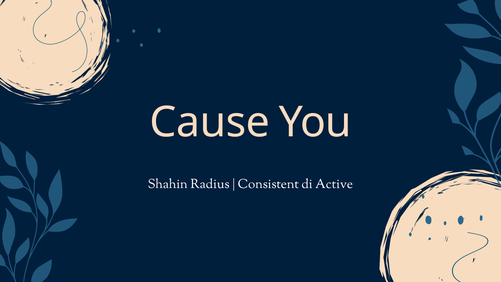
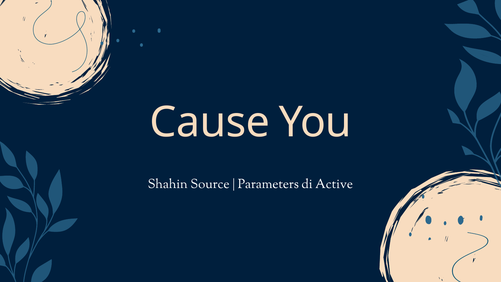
Radius: Radius -> Source
Consistent: Consistent -> Parameters
